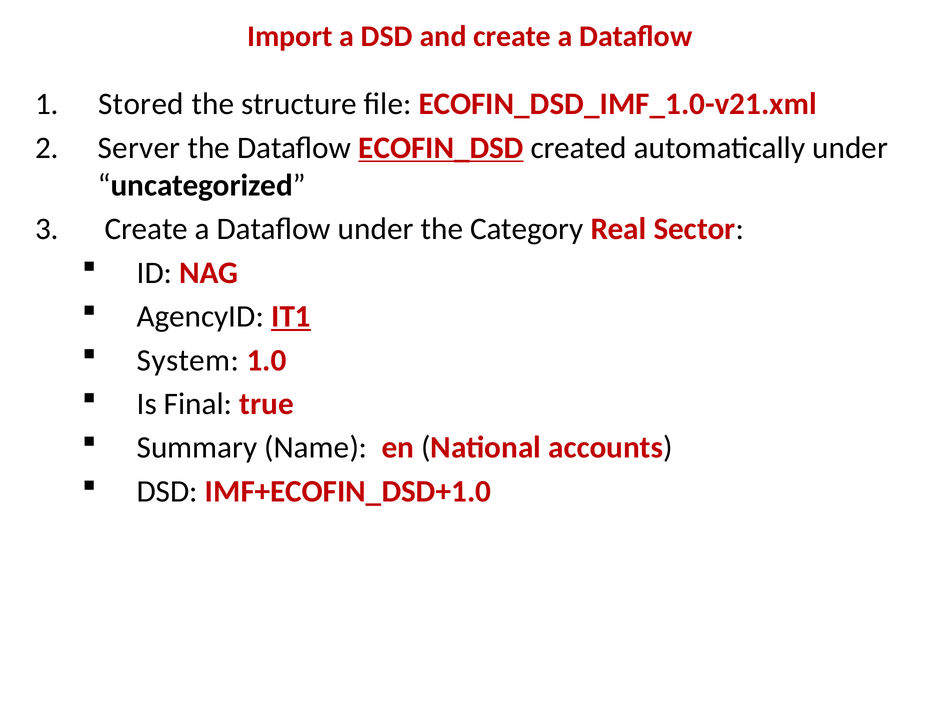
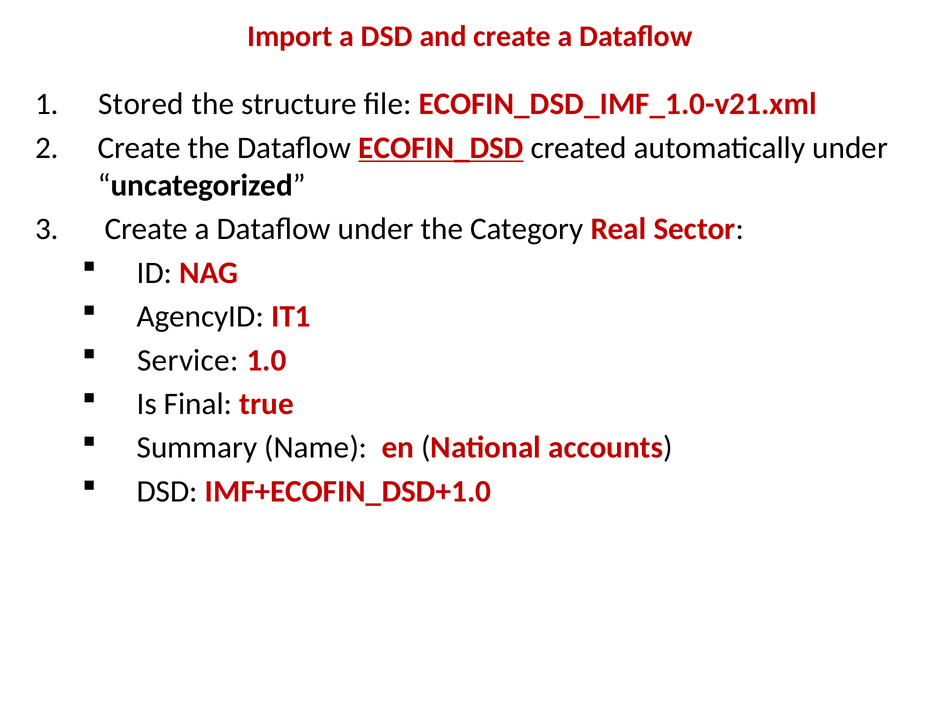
Server at (139, 148): Server -> Create
IT1 underline: present -> none
System: System -> Service
